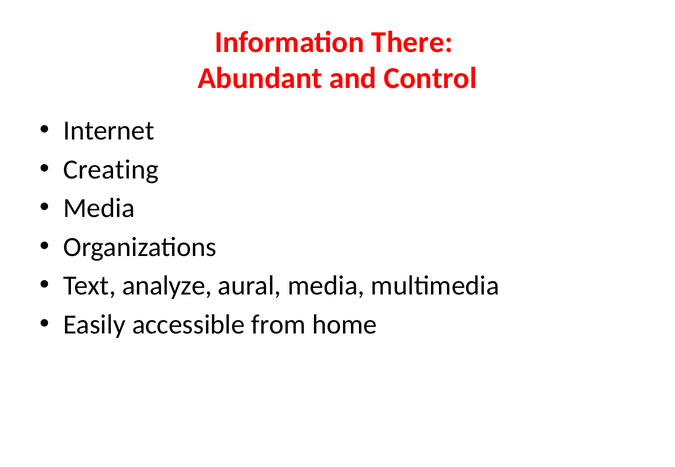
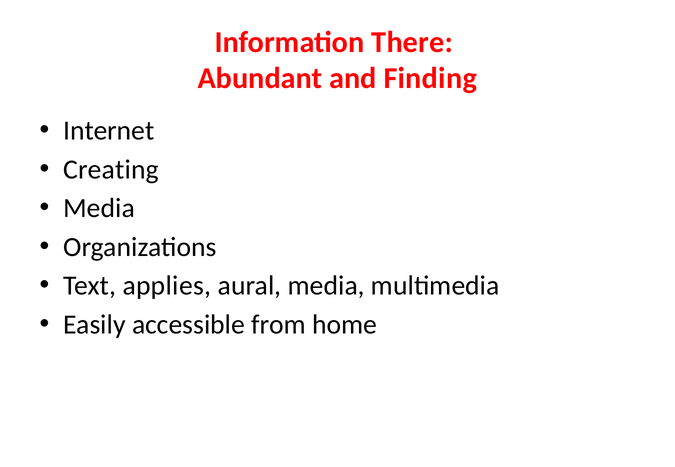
Control: Control -> Finding
analyze: analyze -> applies
